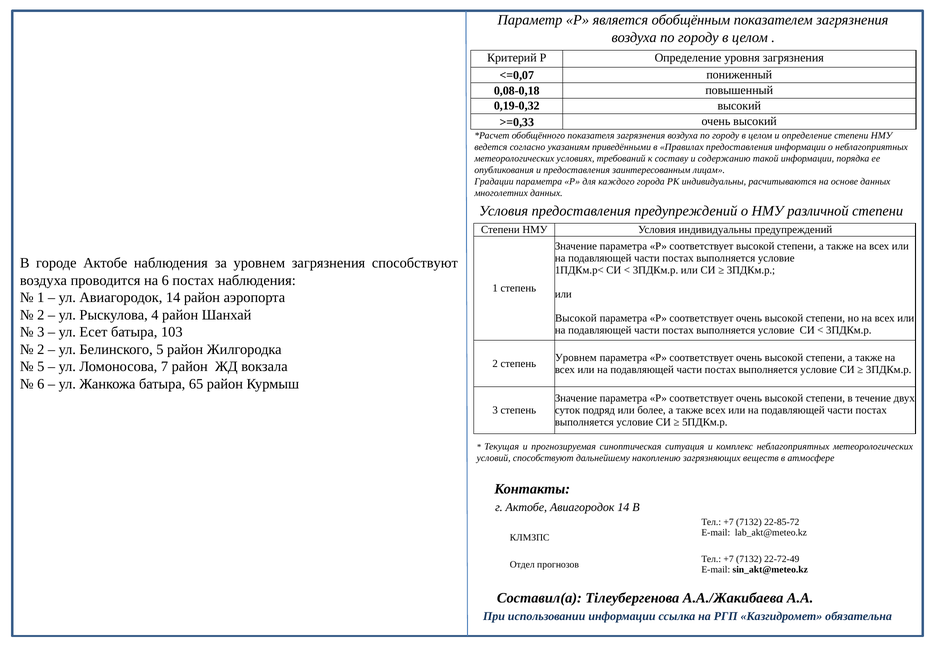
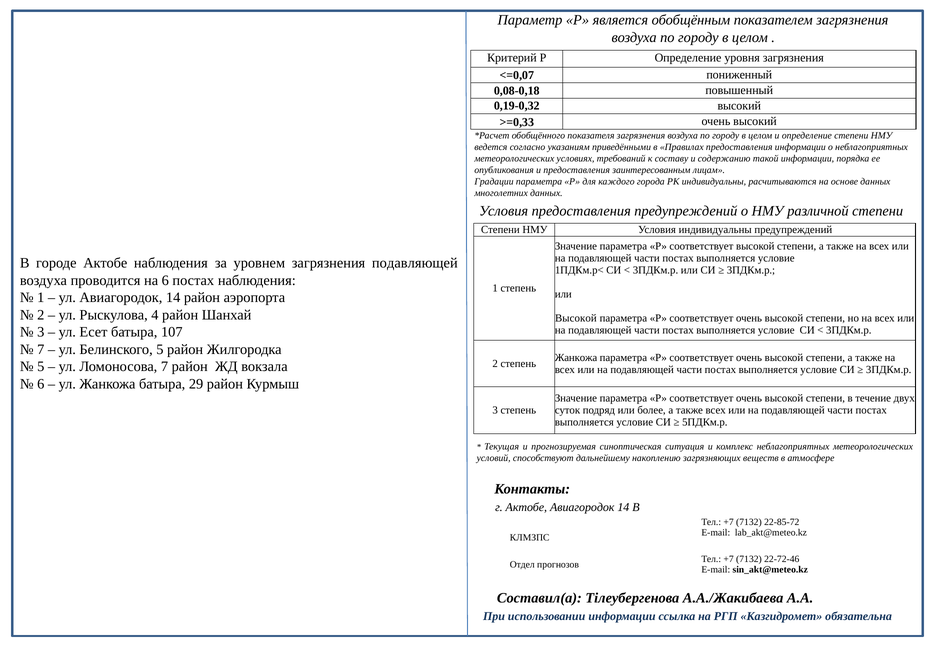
загрязнения способствуют: способствуют -> подавляющей
103: 103 -> 107
2 at (41, 350): 2 -> 7
Уровнем at (576, 358): Уровнем -> Жанкожа
65: 65 -> 29
22-72-49: 22-72-49 -> 22-72-46
